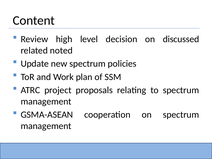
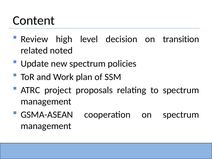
discussed: discussed -> transition
